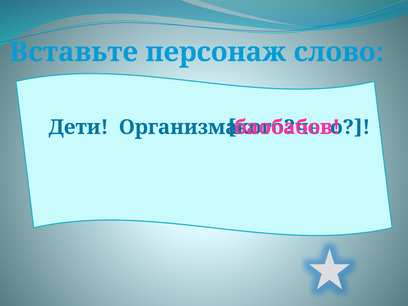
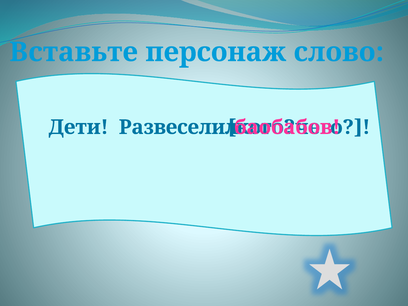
Организма: Организма -> Развеселил
